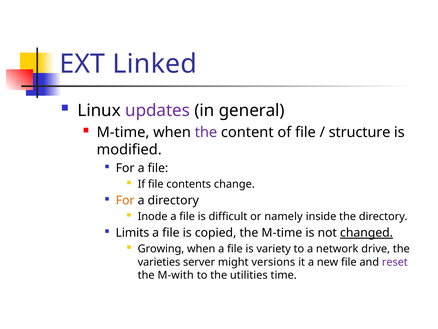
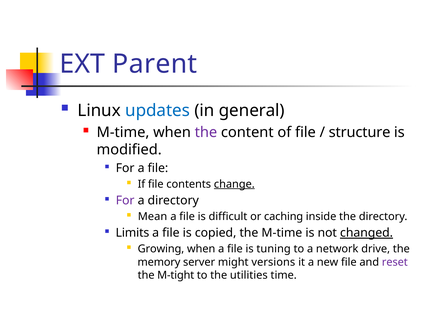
Linked: Linked -> Parent
updates colour: purple -> blue
change underline: none -> present
For at (125, 200) colour: orange -> purple
Inode: Inode -> Mean
namely: namely -> caching
variety: variety -> tuning
varieties: varieties -> memory
M-with: M-with -> M-tight
